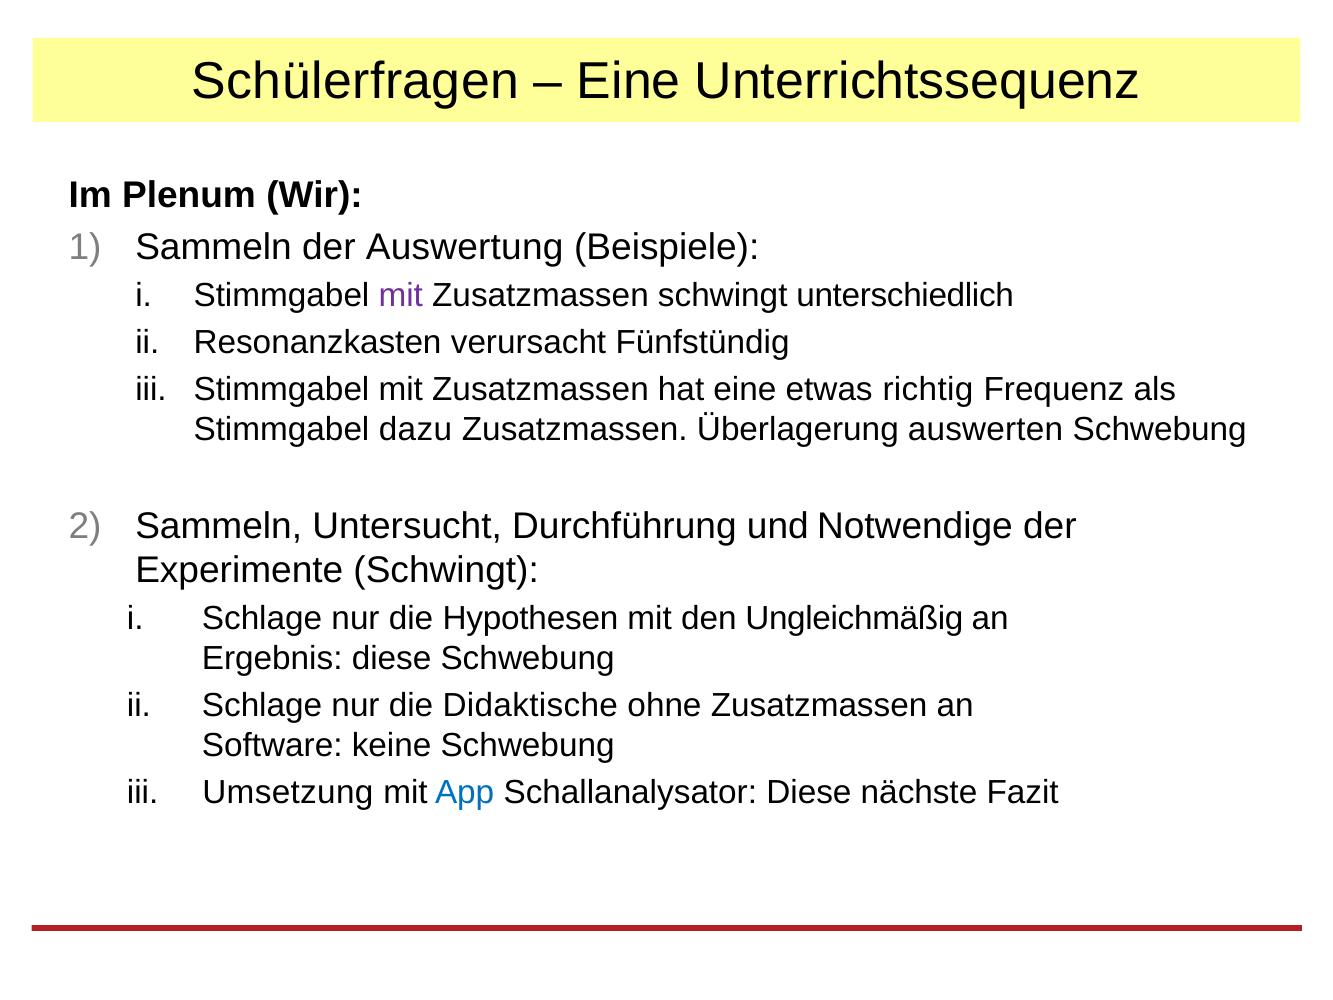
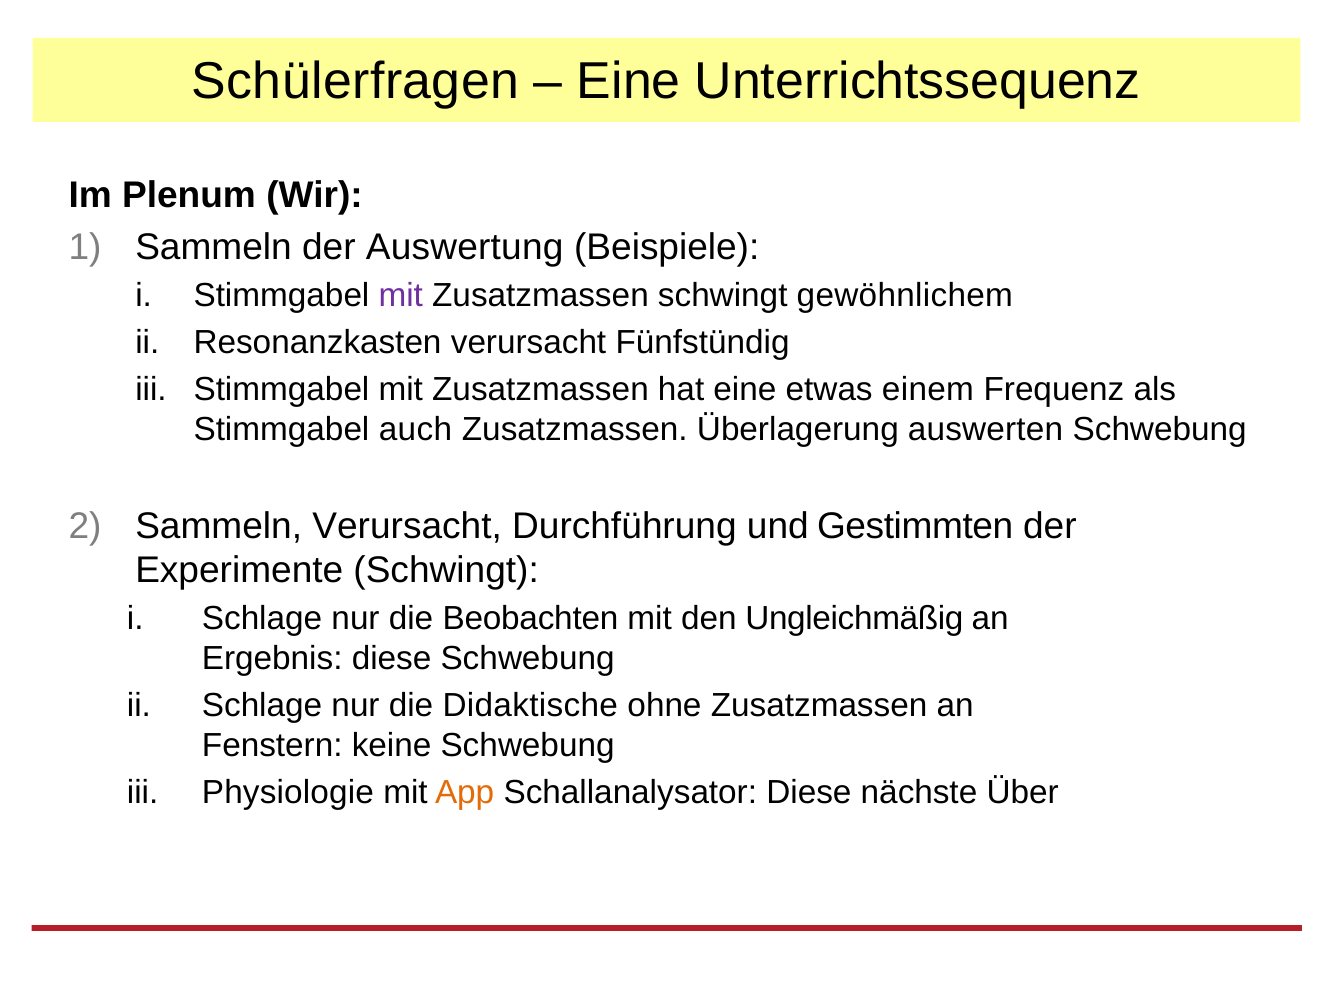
unterschiedlich: unterschiedlich -> gewöhnlichem
richtig: richtig -> einem
dazu: dazu -> auch
Sammeln Untersucht: Untersucht -> Verursacht
Notwendige: Notwendige -> Gestimmten
Hypothesen: Hypothesen -> Beobachten
Software: Software -> Fenstern
Umsetzung: Umsetzung -> Physiologie
App colour: blue -> orange
Fazit: Fazit -> Über
